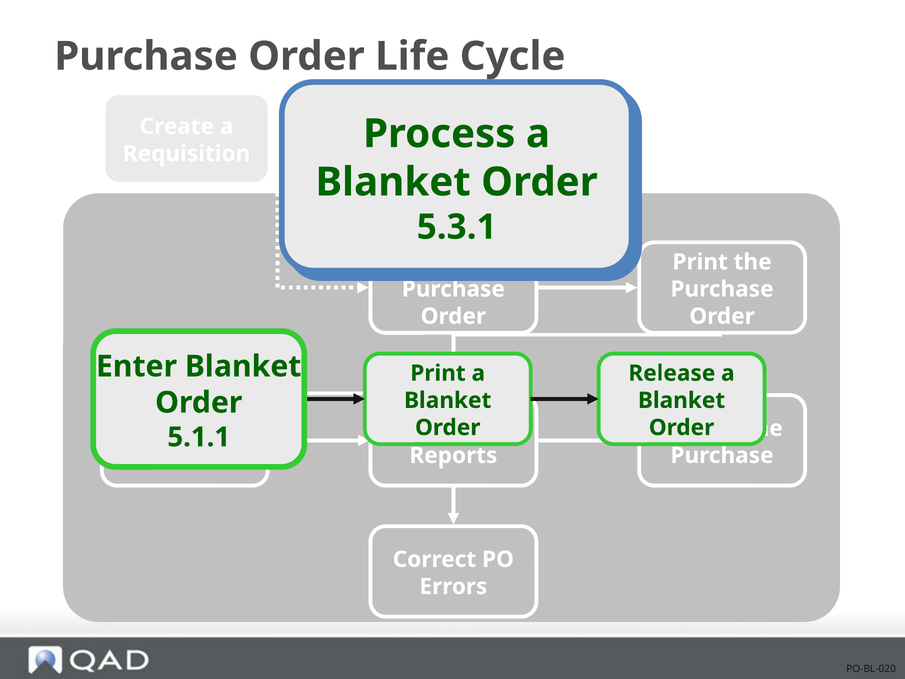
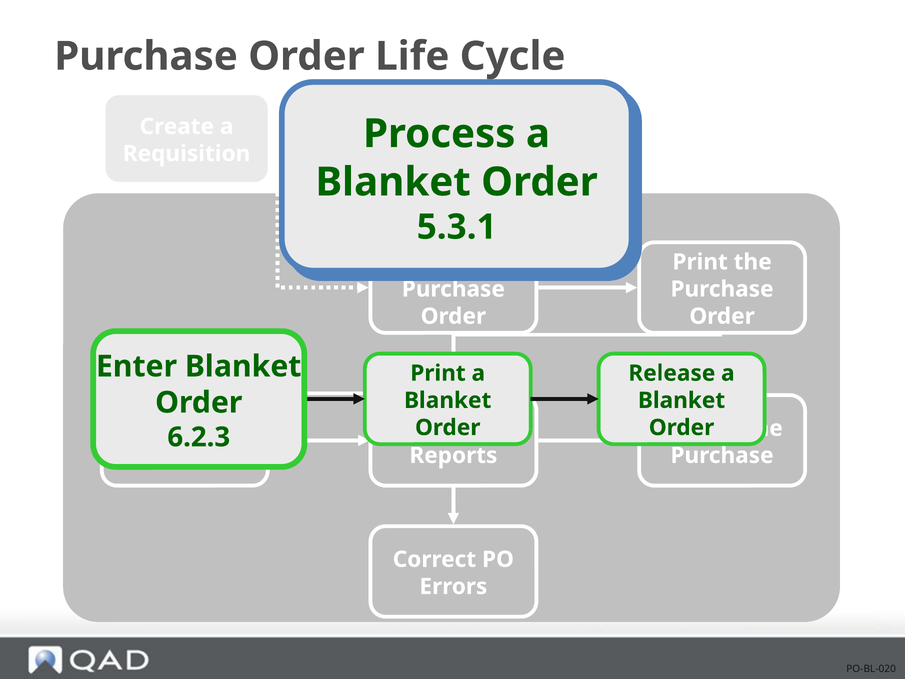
5.1.1: 5.1.1 -> 6.2.3
